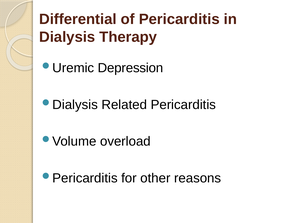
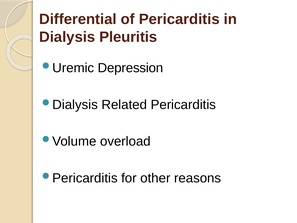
Therapy: Therapy -> Pleuritis
